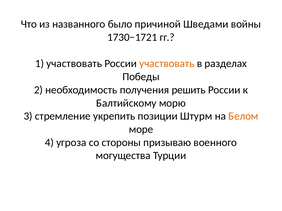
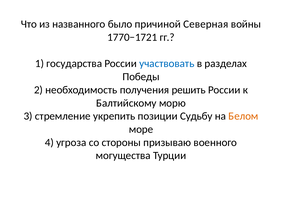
Шведами: Шведами -> Северная
1730−1721: 1730−1721 -> 1770−1721
1 участвовать: участвовать -> государства
участвовать at (167, 64) colour: orange -> blue
Штурм: Штурм -> Судьбу
